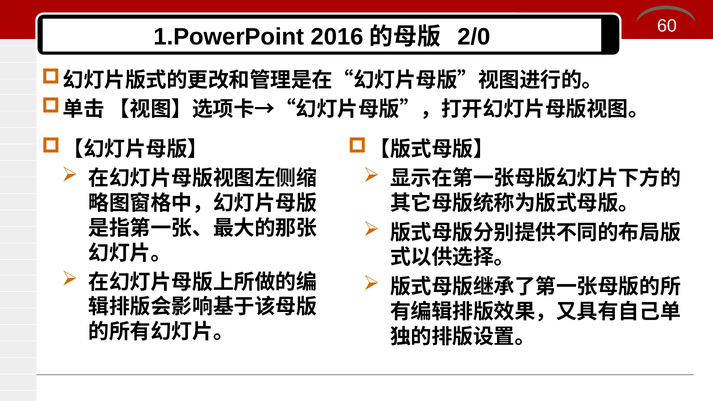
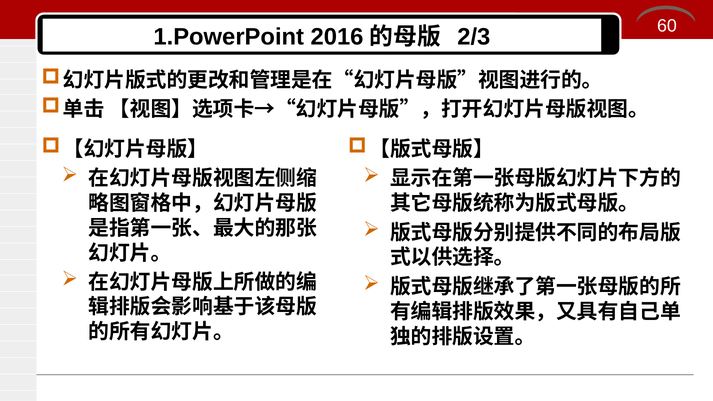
2/0: 2/0 -> 2/3
